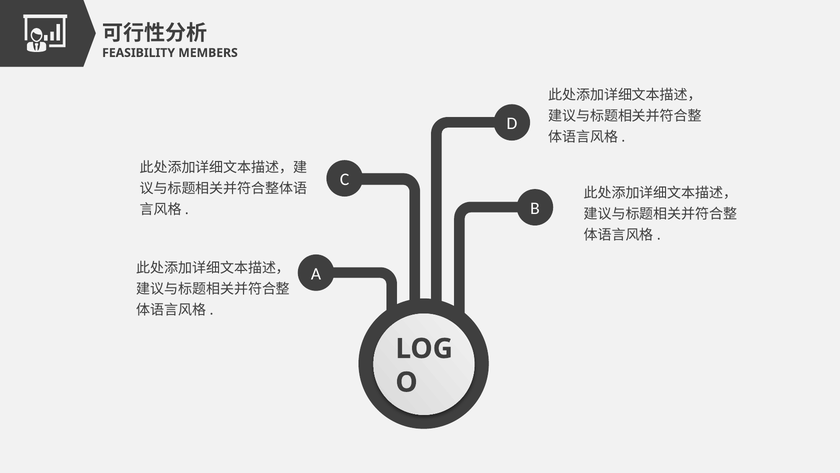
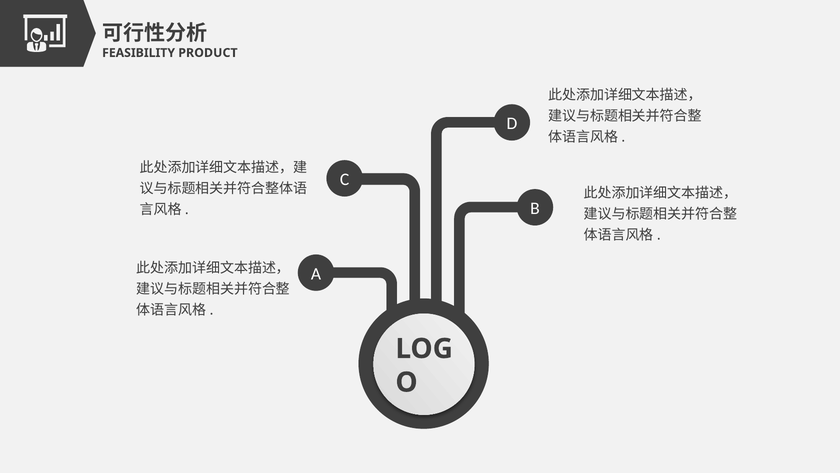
MEMBERS: MEMBERS -> PRODUCT
